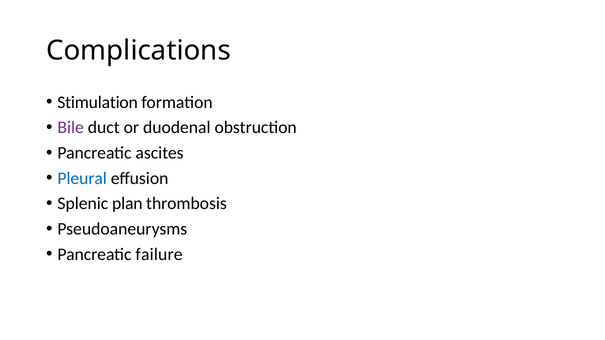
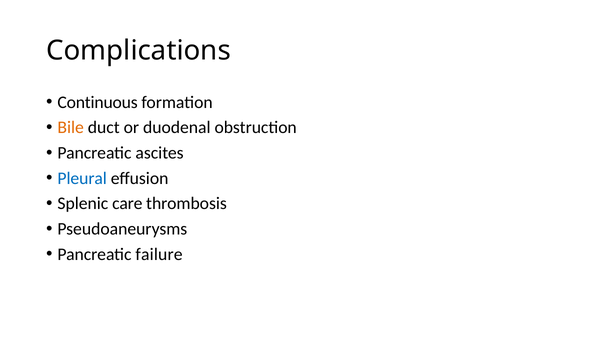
Stimulation: Stimulation -> Continuous
Bile colour: purple -> orange
plan: plan -> care
